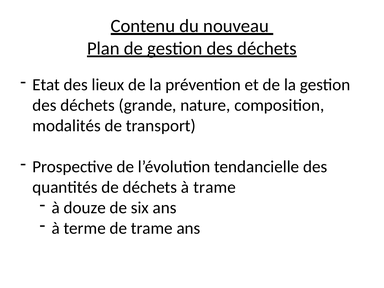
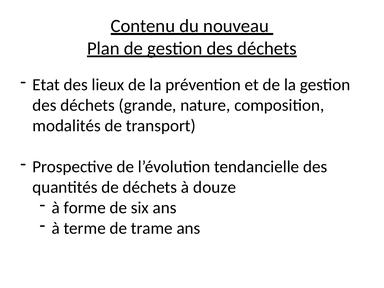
à trame: trame -> douze
douze: douze -> forme
